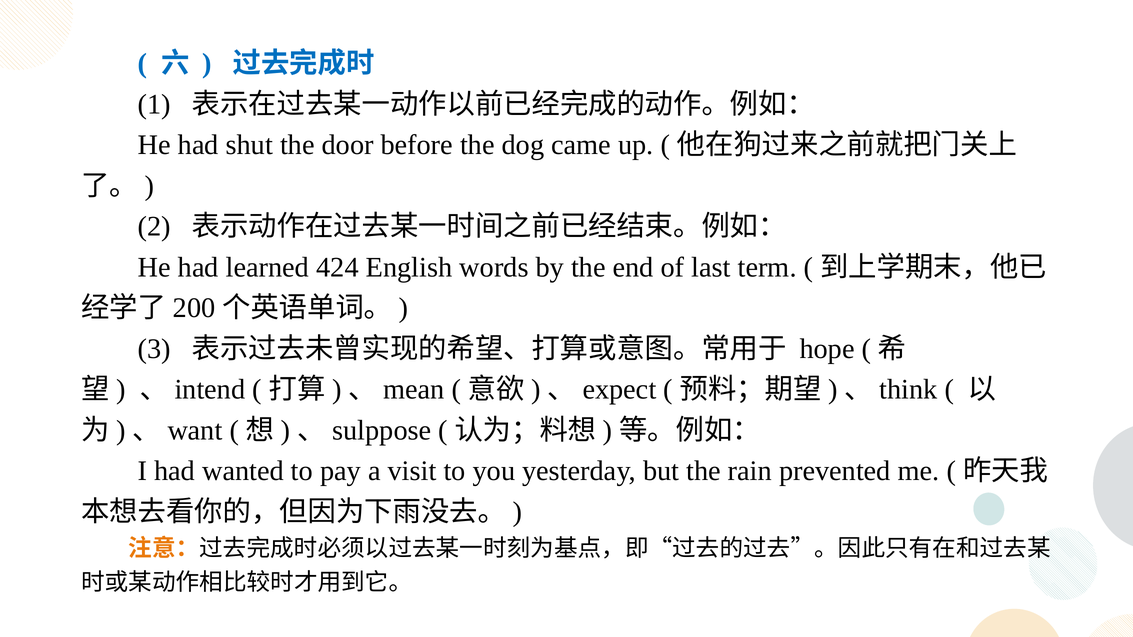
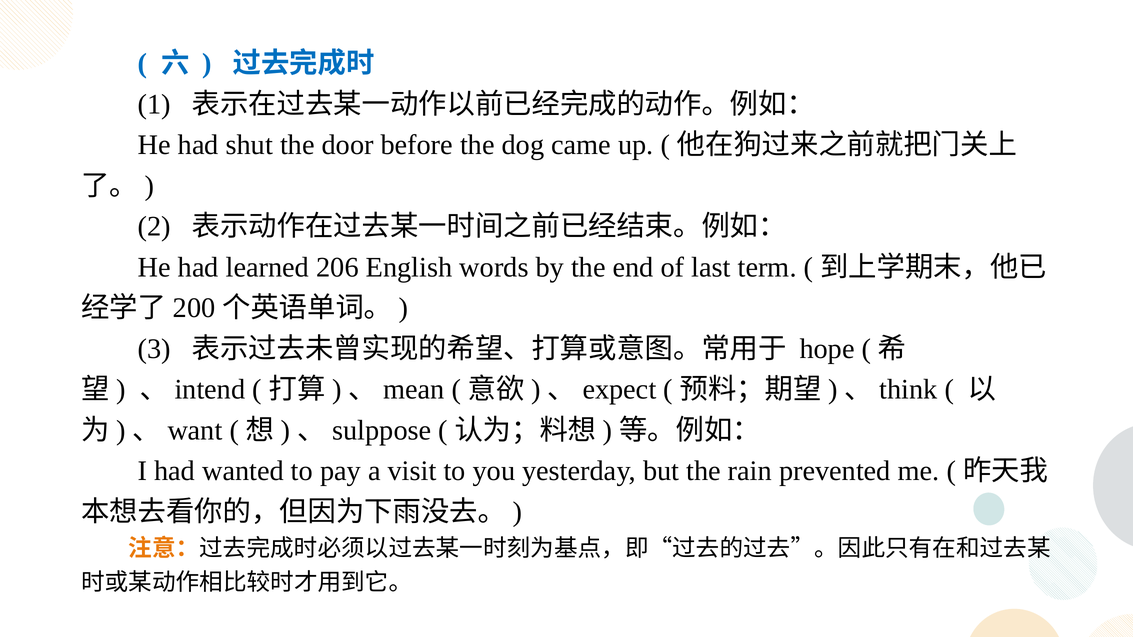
424: 424 -> 206
